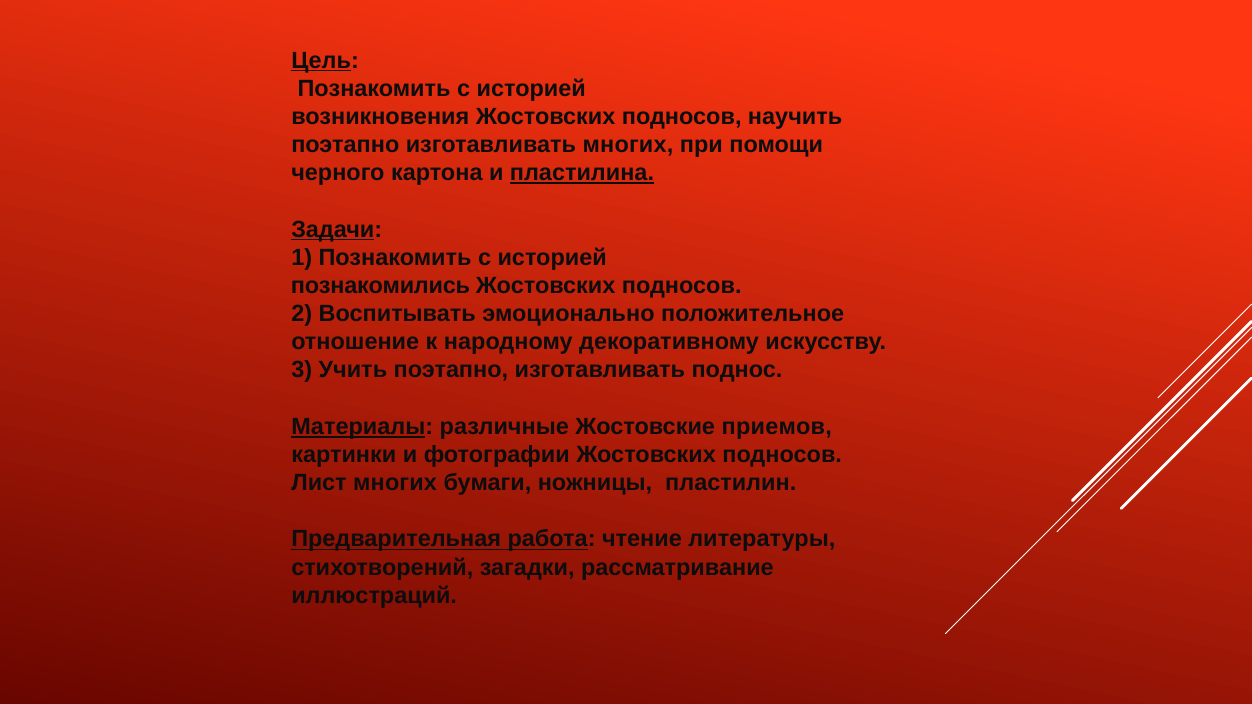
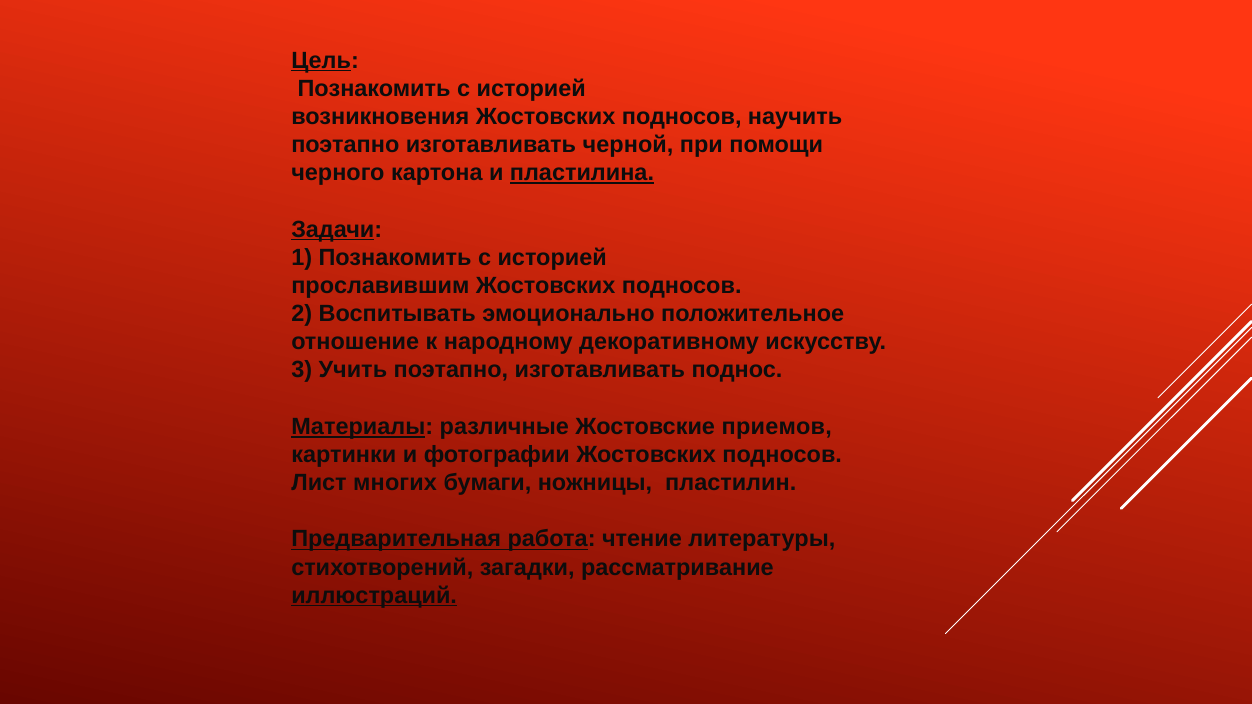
изготавливать многих: многих -> черной
познакомились: познакомились -> прославившим
иллюстраций underline: none -> present
